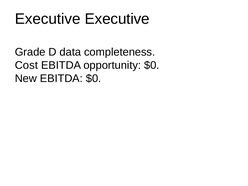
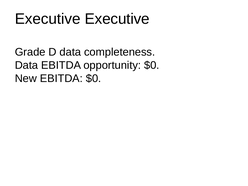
Cost at (26, 65): Cost -> Data
